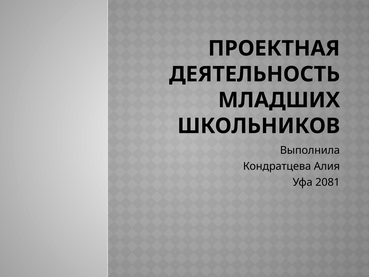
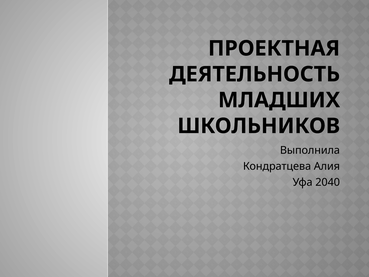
2081: 2081 -> 2040
